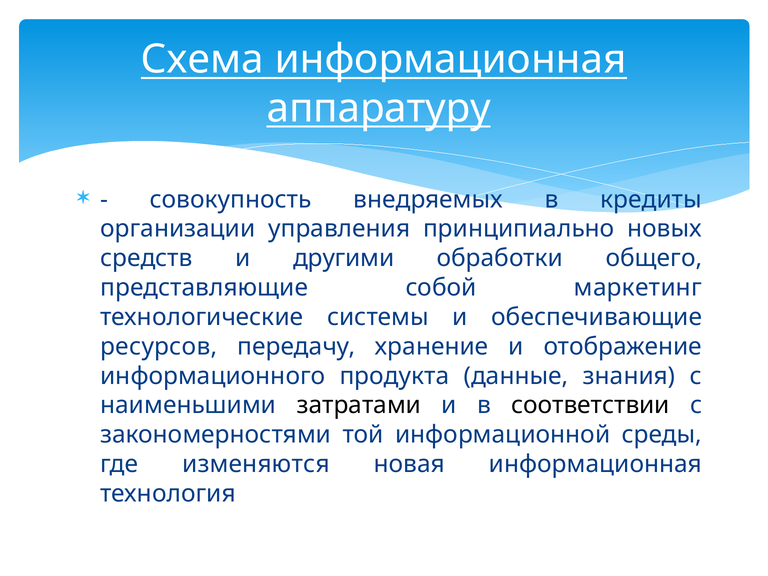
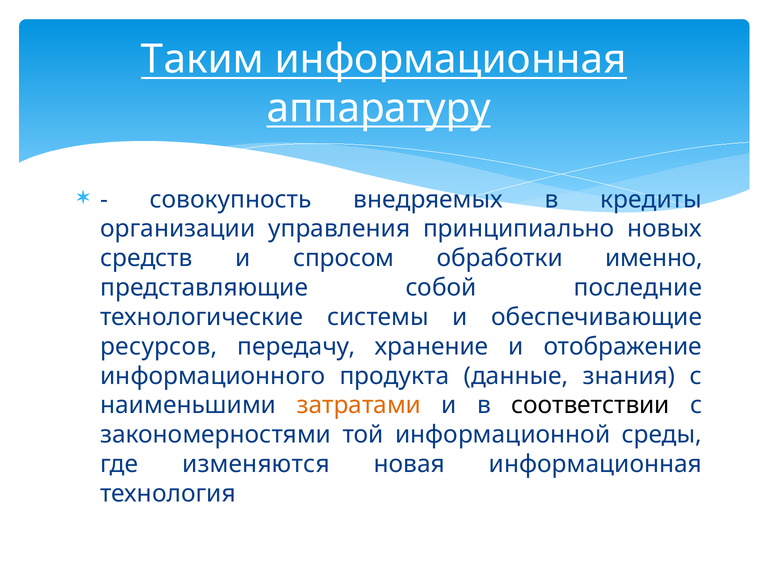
Схема: Схема -> Таким
другими: другими -> спросом
общего: общего -> именно
маркетинг: маркетинг -> последние
затратами colour: black -> orange
